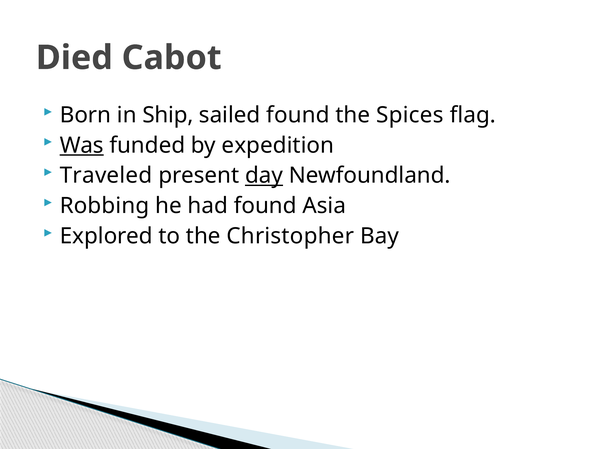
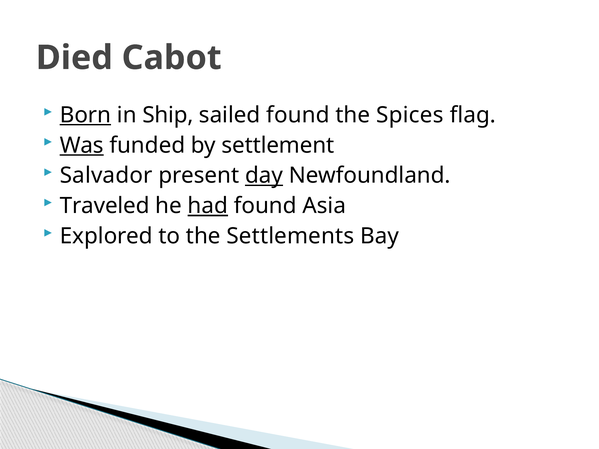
Born underline: none -> present
expedition: expedition -> settlement
Traveled: Traveled -> Salvador
Robbing: Robbing -> Traveled
had underline: none -> present
Christopher: Christopher -> Settlements
